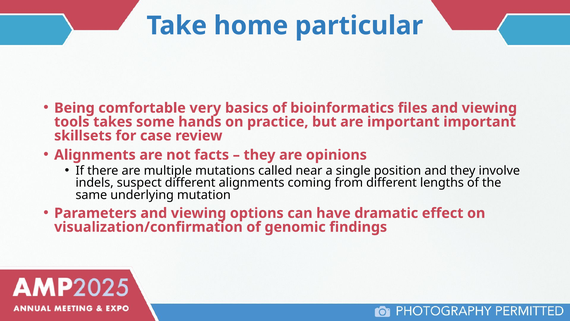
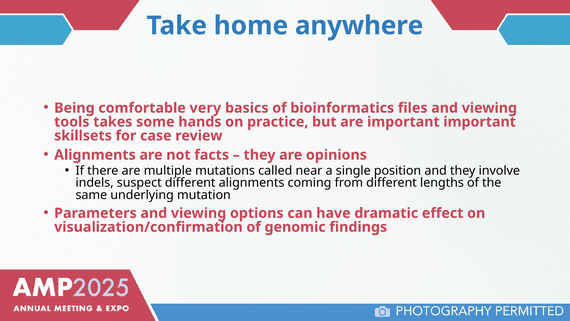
particular: particular -> anywhere
